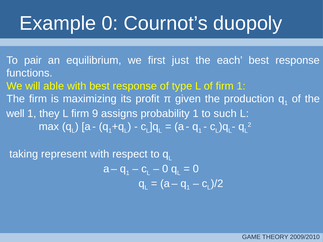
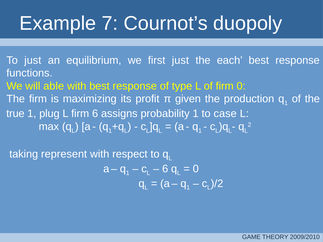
Example 0: 0 -> 7
To pair: pair -> just
firm 1: 1 -> 0
well: well -> true
they: they -> plug
firm 9: 9 -> 6
such: such -> case
0 at (165, 169): 0 -> 6
